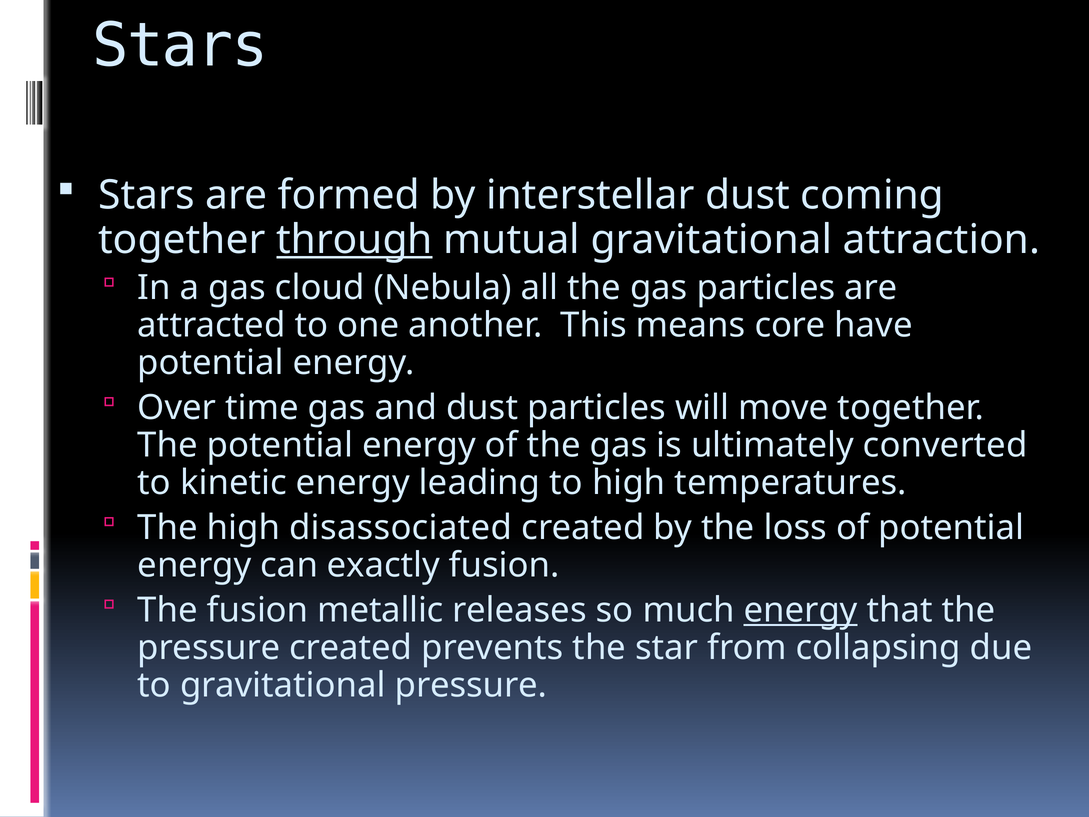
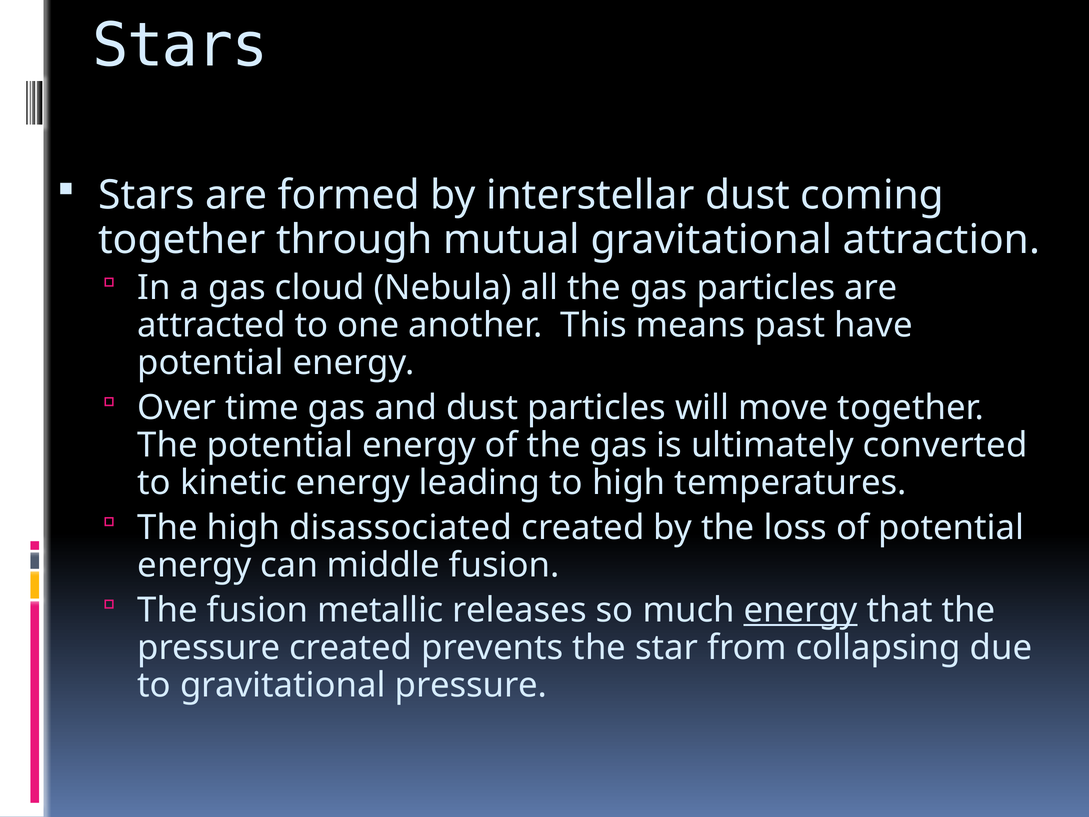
through underline: present -> none
core: core -> past
exactly: exactly -> middle
